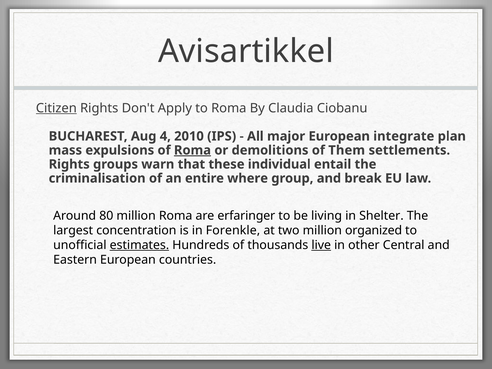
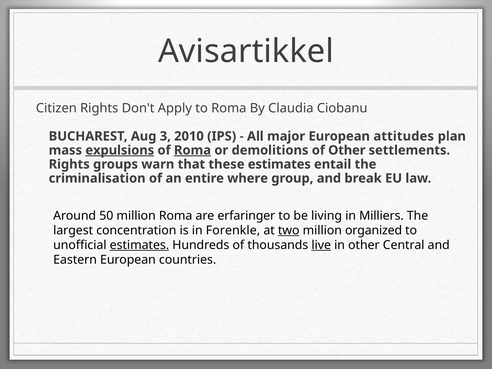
Citizen underline: present -> none
4: 4 -> 3
integrate: integrate -> attitudes
expulsions underline: none -> present
of Them: Them -> Other
these individual: individual -> estimates
80: 80 -> 50
Shelter: Shelter -> Milliers
two underline: none -> present
